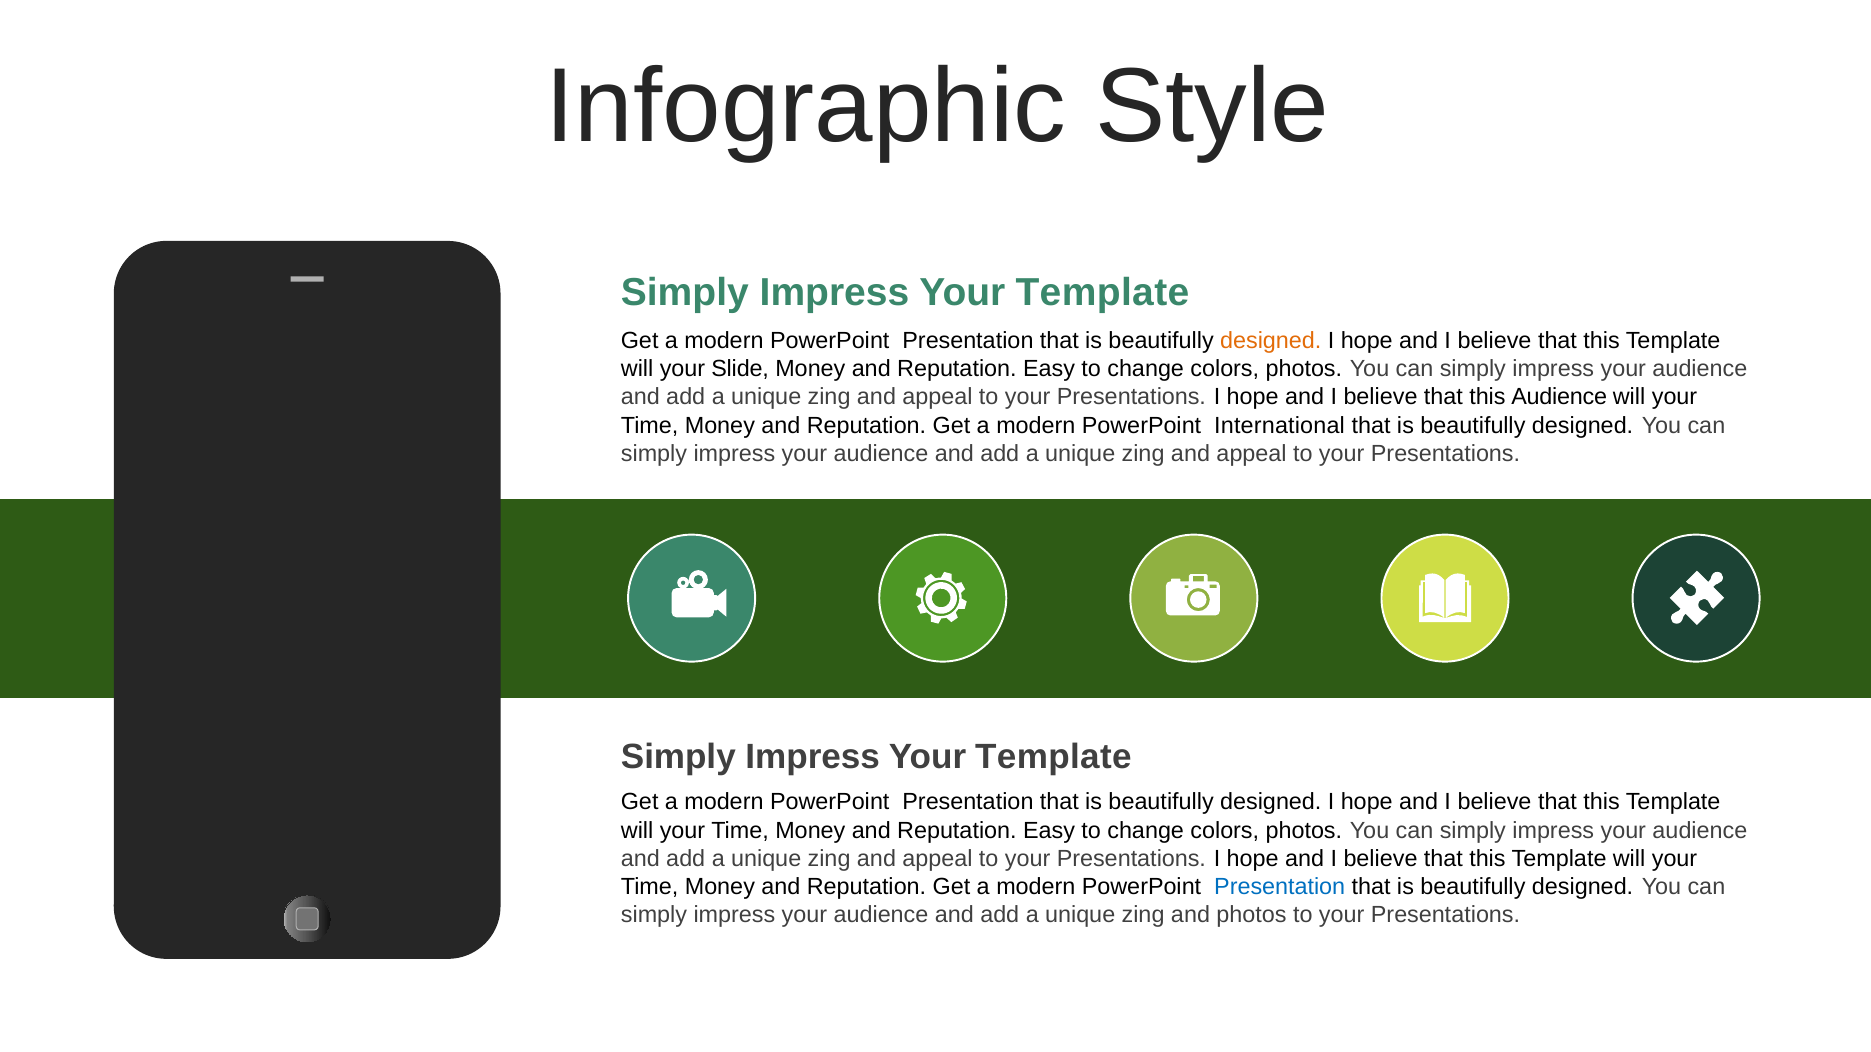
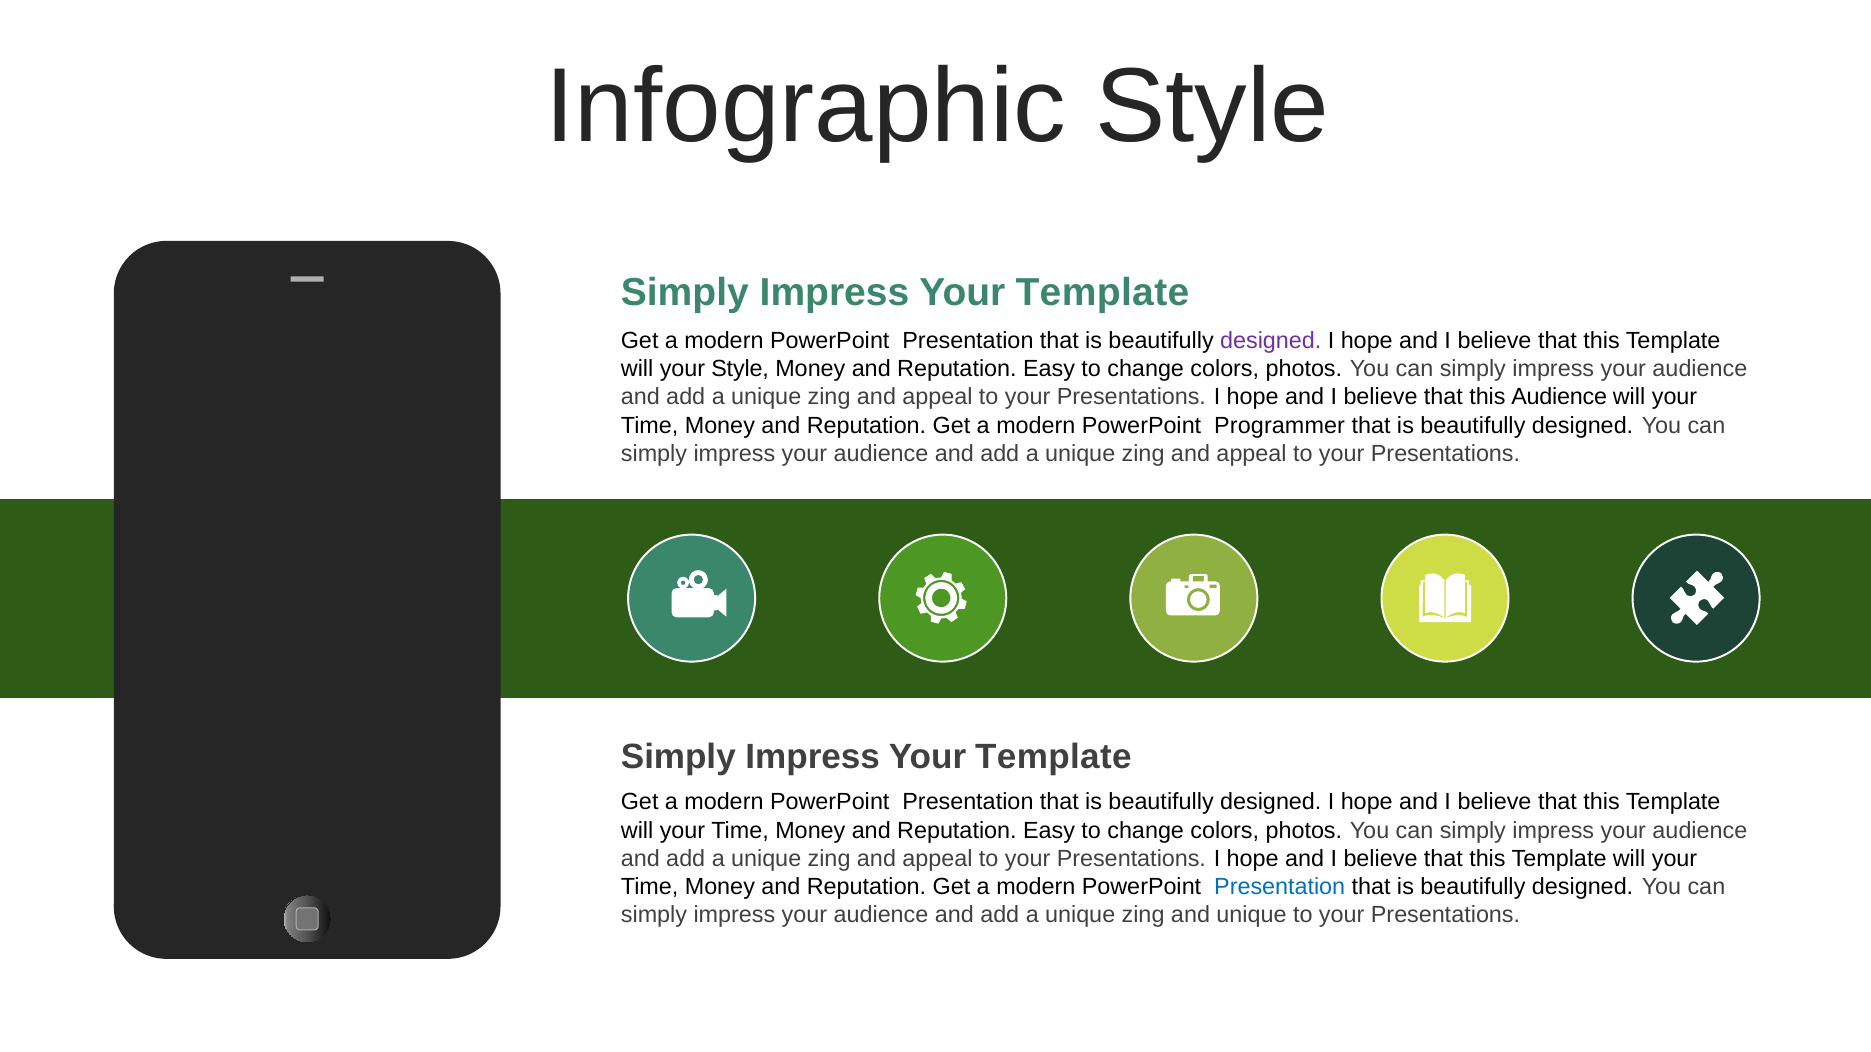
designed at (1271, 341) colour: orange -> purple
your Slide: Slide -> Style
International: International -> Programmer
and photos: photos -> unique
